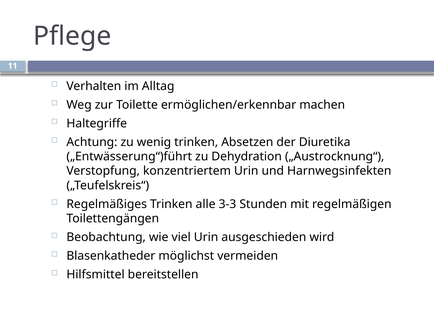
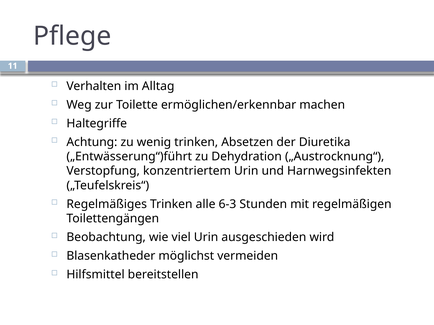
3-3: 3-3 -> 6-3
